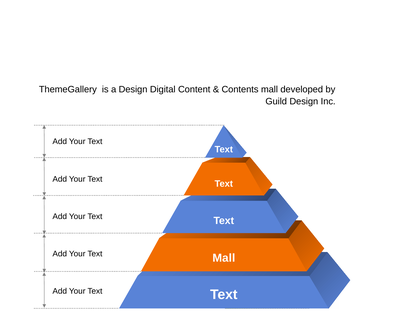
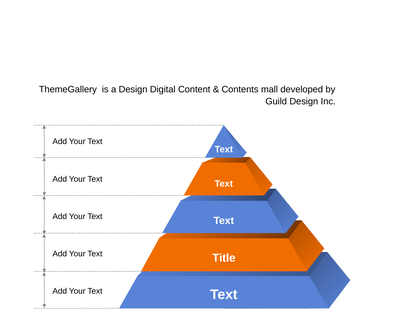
Mall at (224, 258): Mall -> Title
